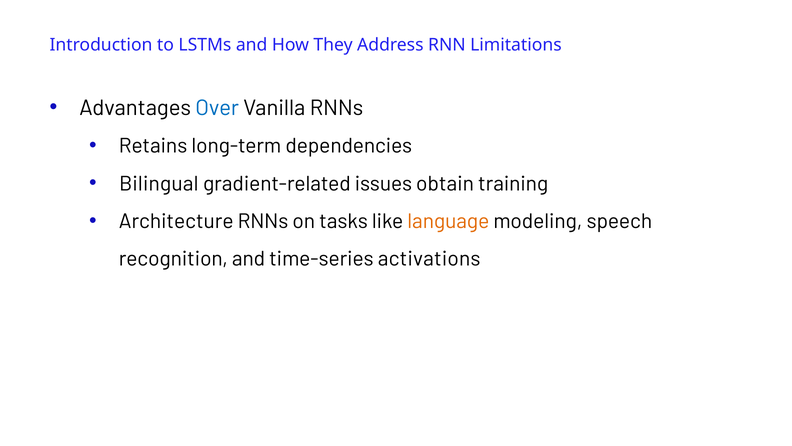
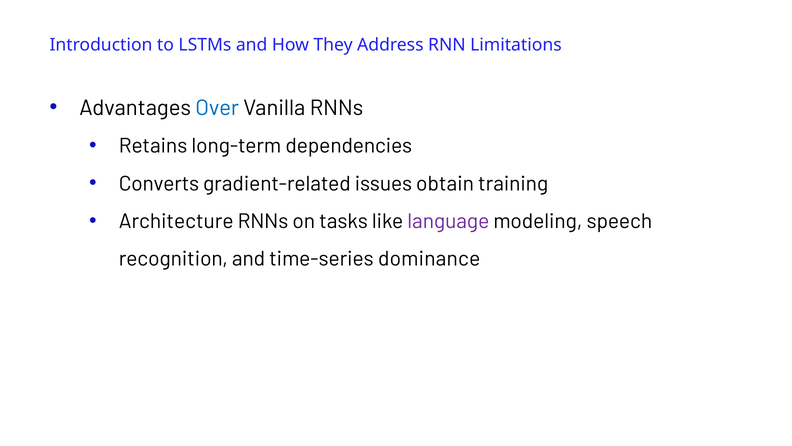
Bilingual: Bilingual -> Converts
language colour: orange -> purple
activations: activations -> dominance
